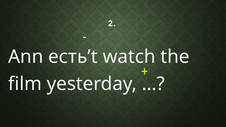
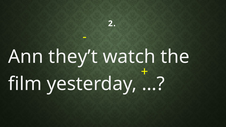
есть’t: есть’t -> they’t
